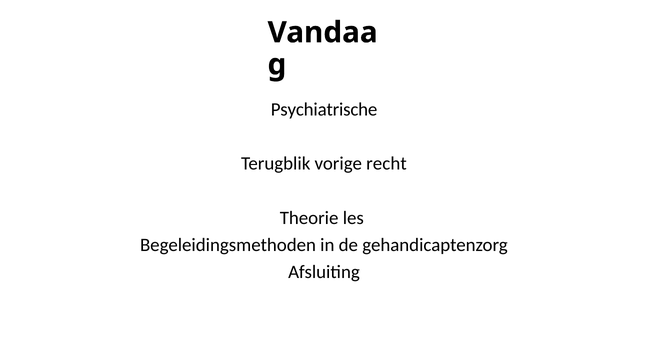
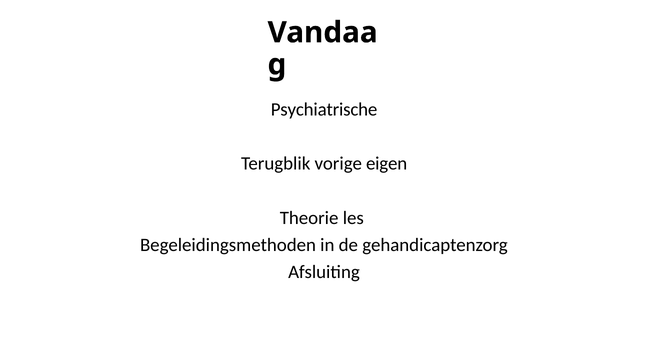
recht: recht -> eigen
